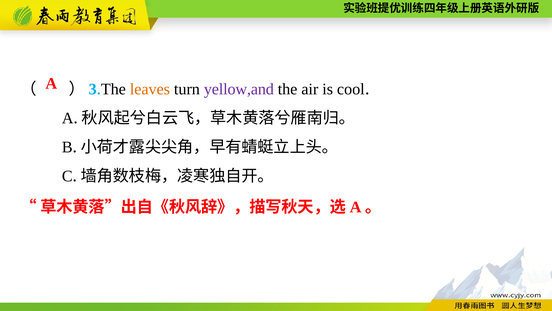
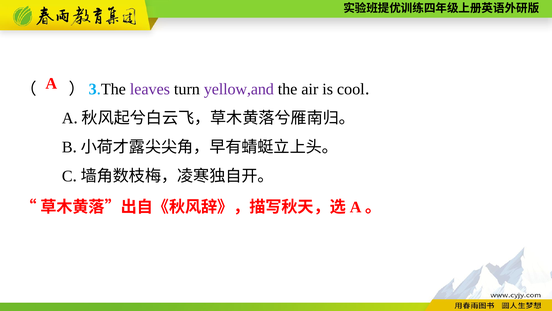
leaves colour: orange -> purple
